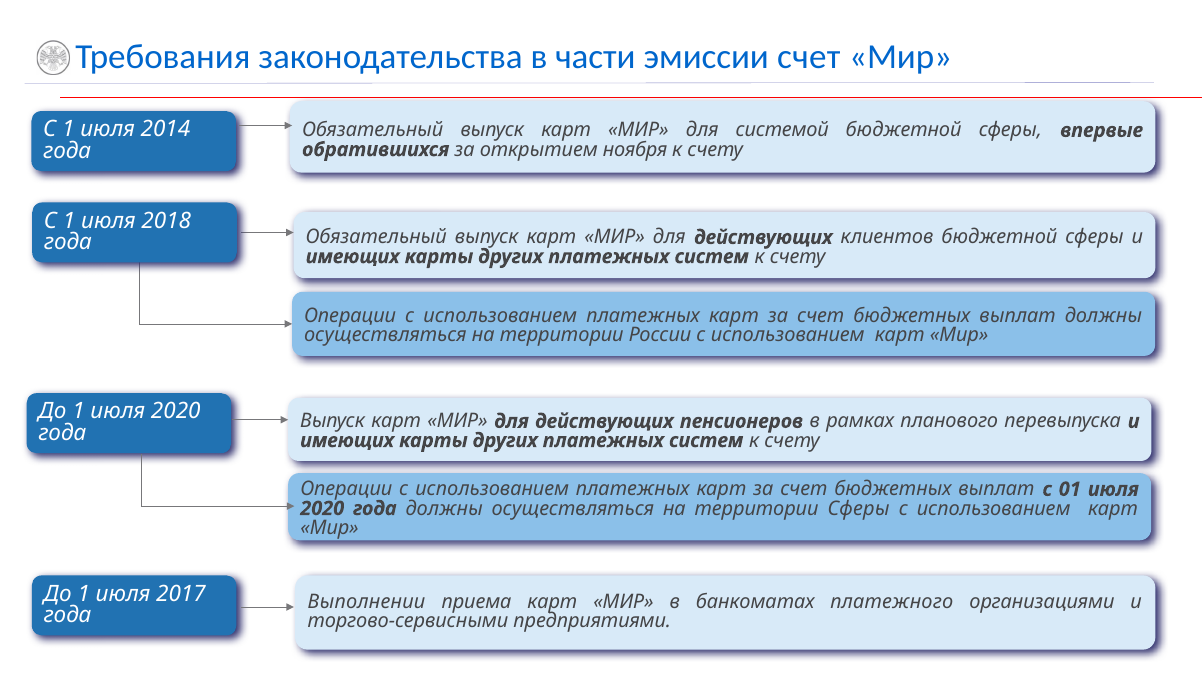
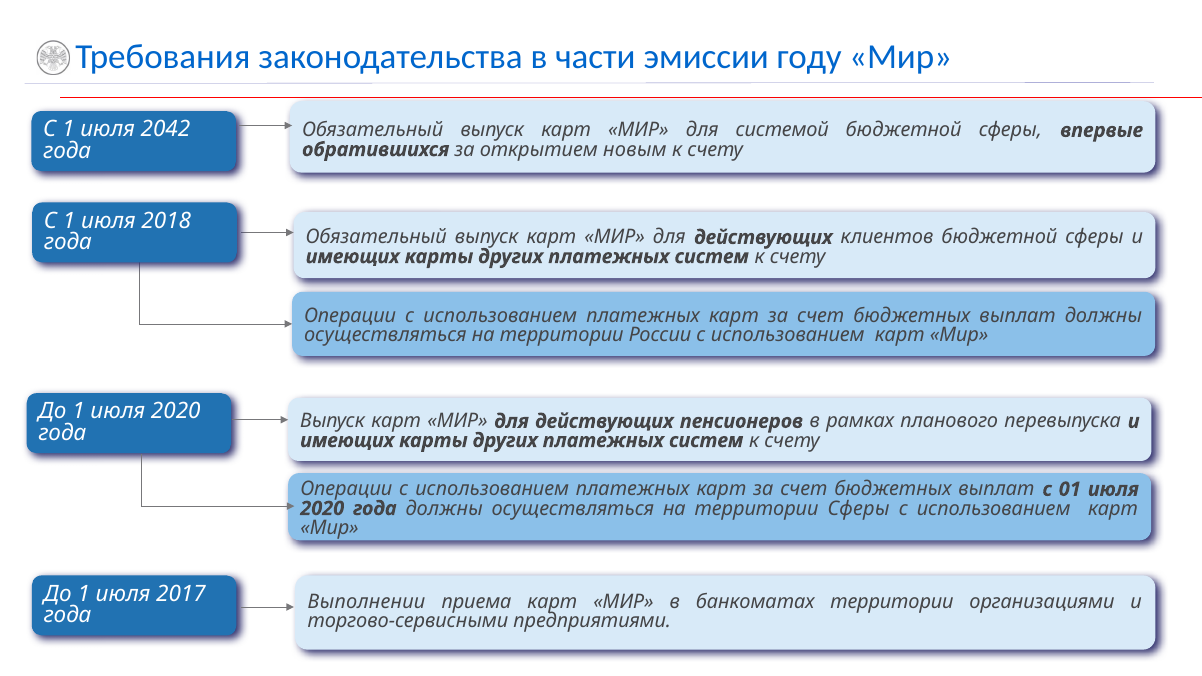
эмиссии счет: счет -> году
2014: 2014 -> 2042
ноября: ноября -> новым
банкоматах платежного: платежного -> территории
